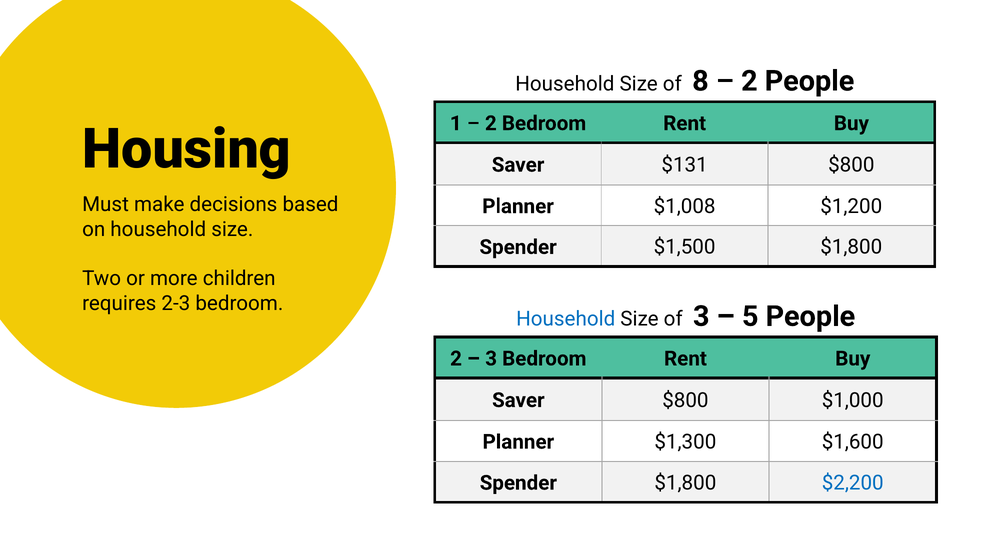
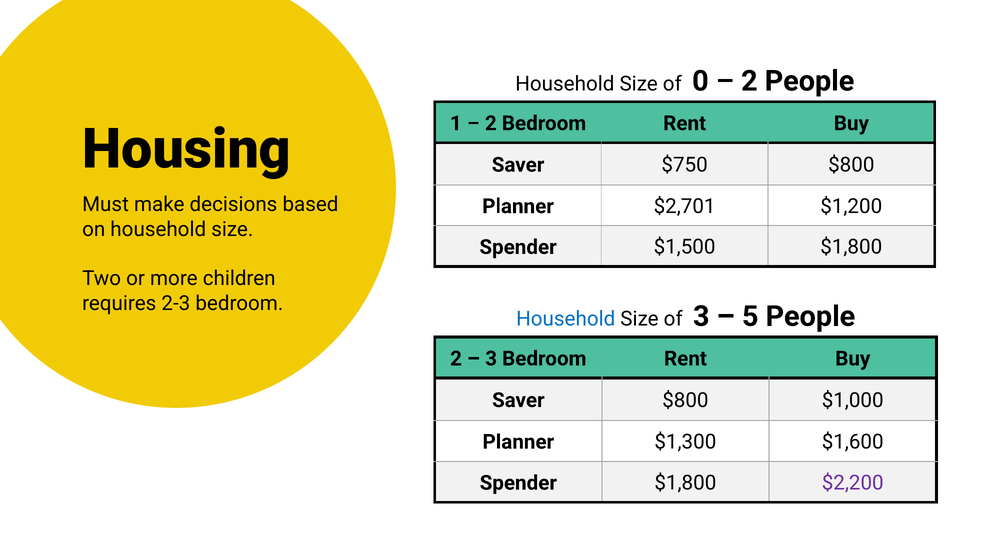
8: 8 -> 0
$131: $131 -> $750
$1,008: $1,008 -> $2,701
$2,200 colour: blue -> purple
